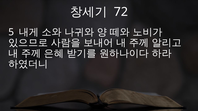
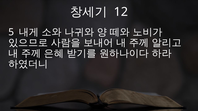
72: 72 -> 12
